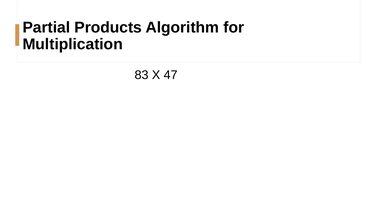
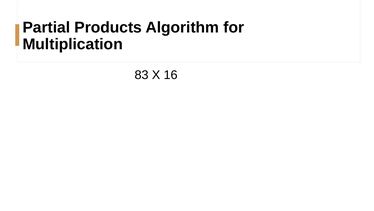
47: 47 -> 16
